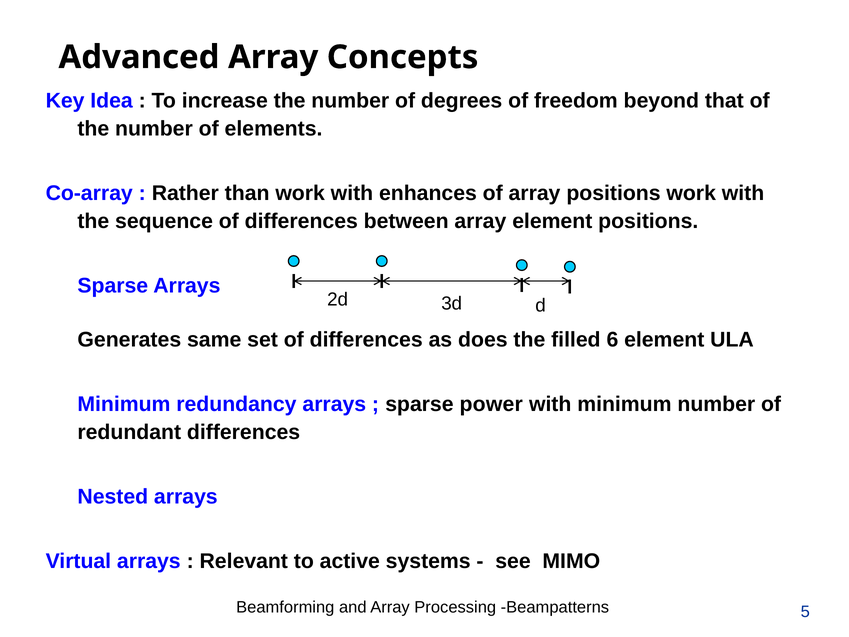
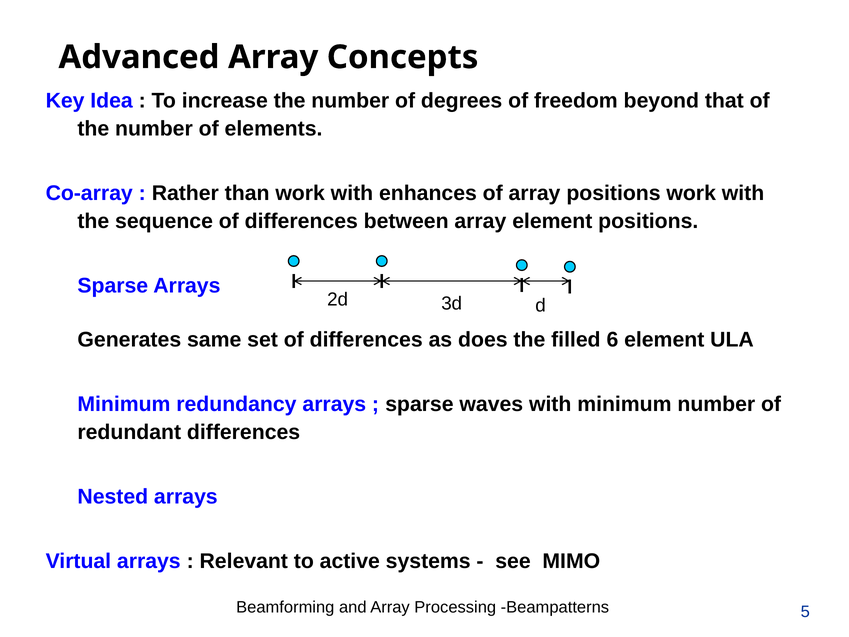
power: power -> waves
